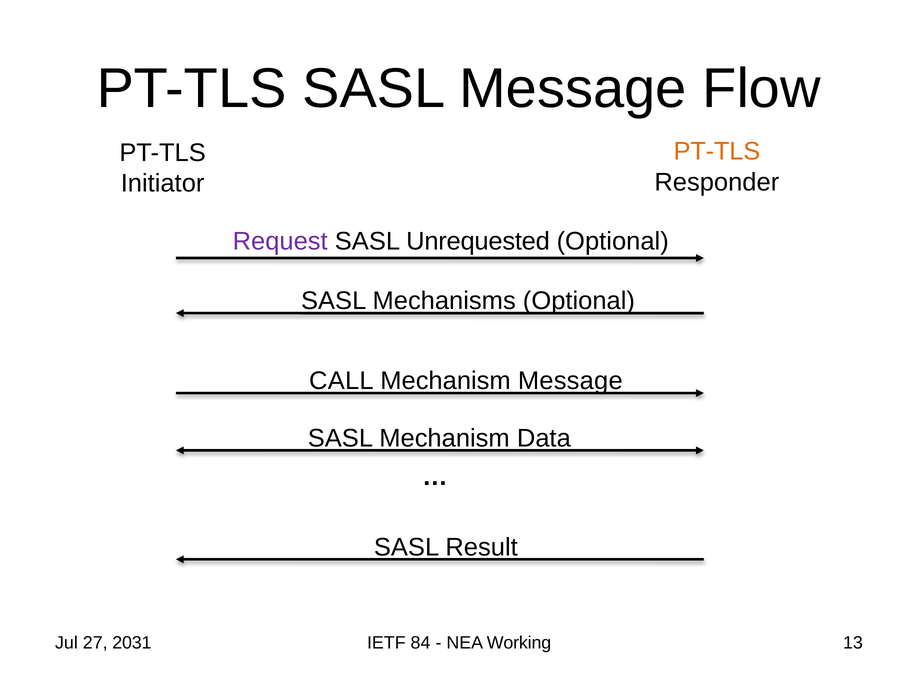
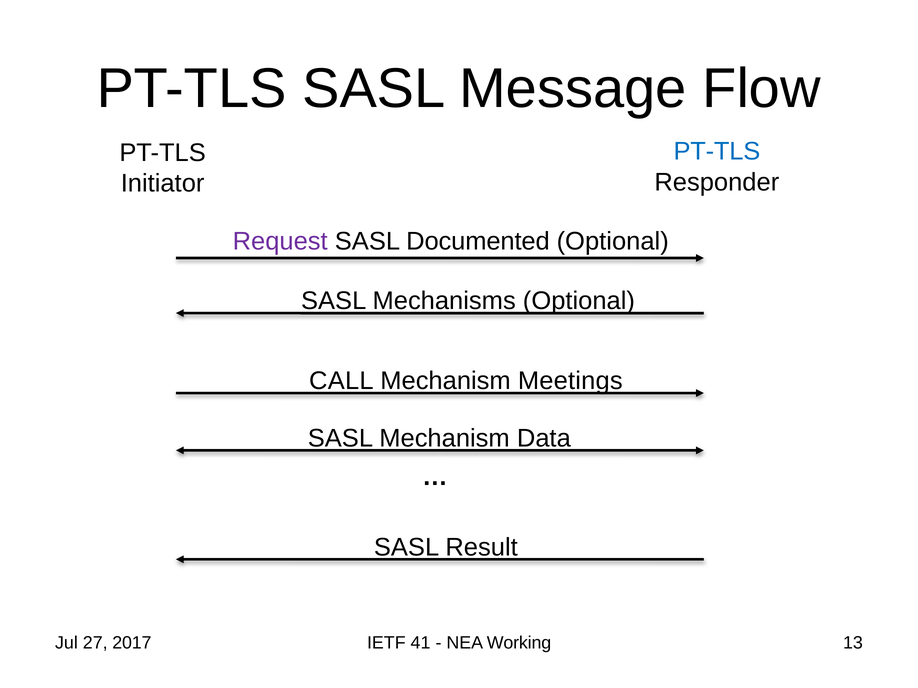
PT-TLS at (717, 152) colour: orange -> blue
Unrequested: Unrequested -> Documented
Mechanism Message: Message -> Meetings
2031: 2031 -> 2017
84: 84 -> 41
